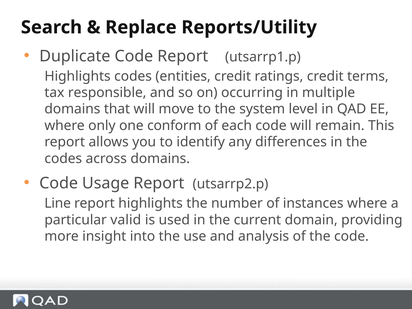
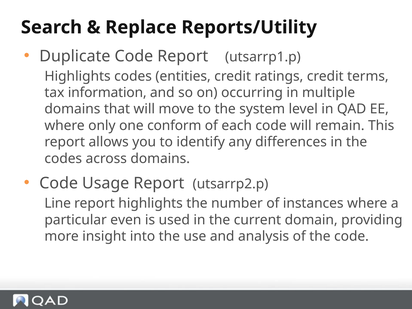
responsible: responsible -> information
valid: valid -> even
